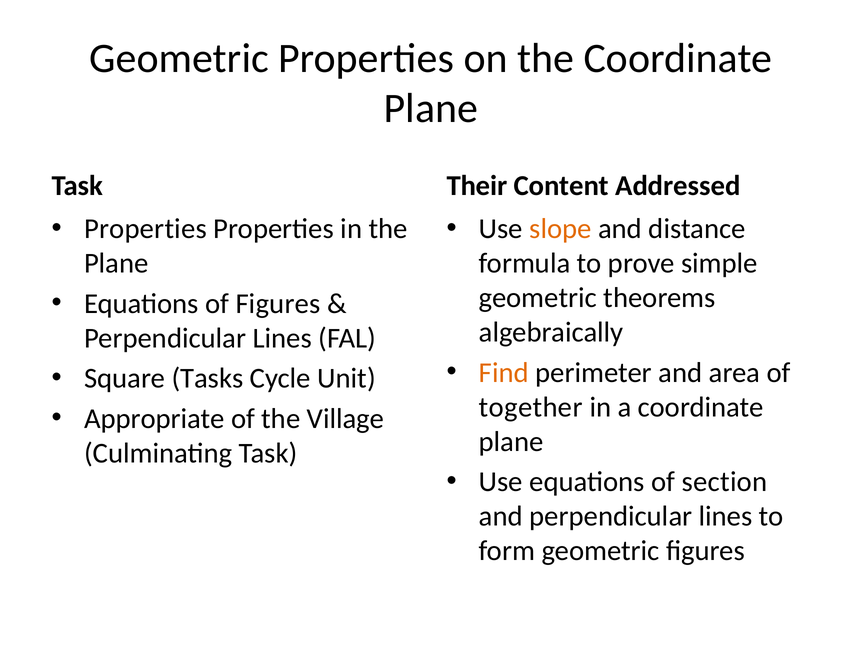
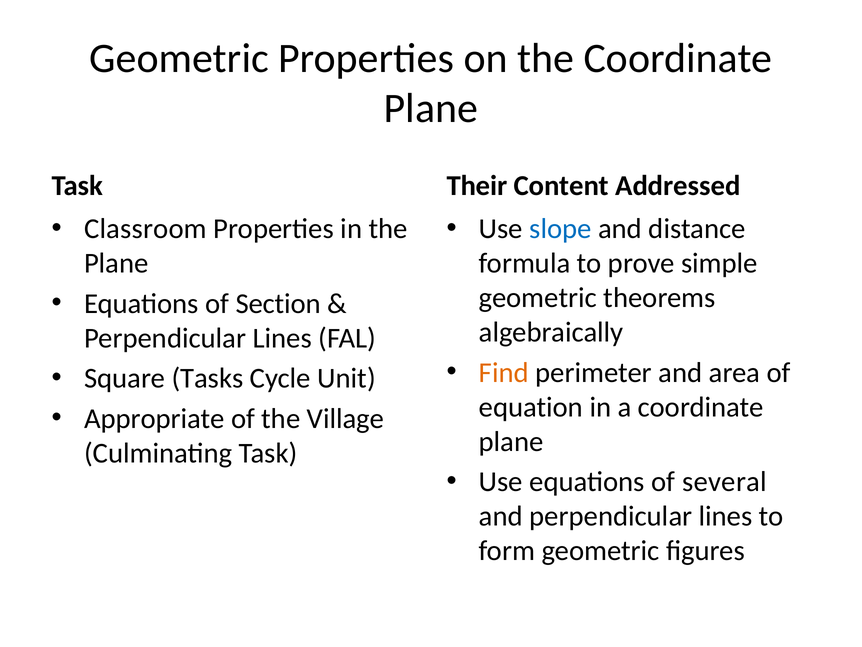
Properties at (145, 229): Properties -> Classroom
slope colour: orange -> blue
of Figures: Figures -> Section
together: together -> equation
section: section -> several
